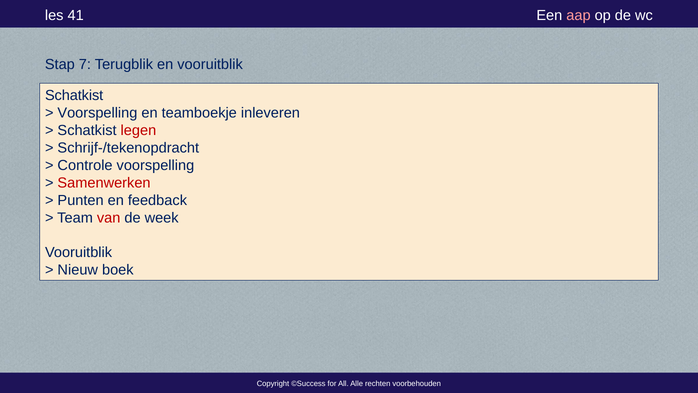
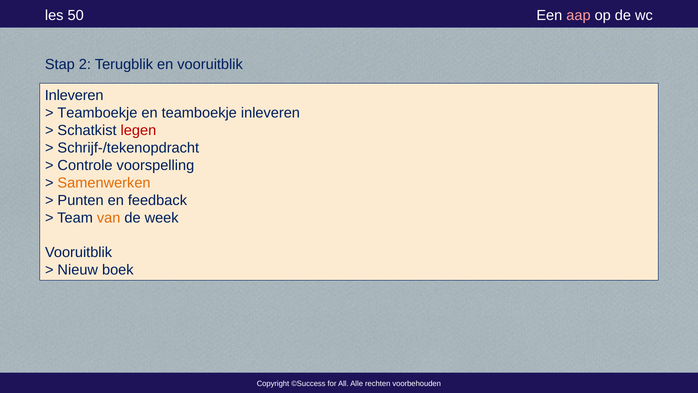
41: 41 -> 50
7: 7 -> 2
Schatkist at (74, 95): Schatkist -> Inleveren
Voorspelling at (97, 113): Voorspelling -> Teamboekje
Samenwerken colour: red -> orange
van colour: red -> orange
